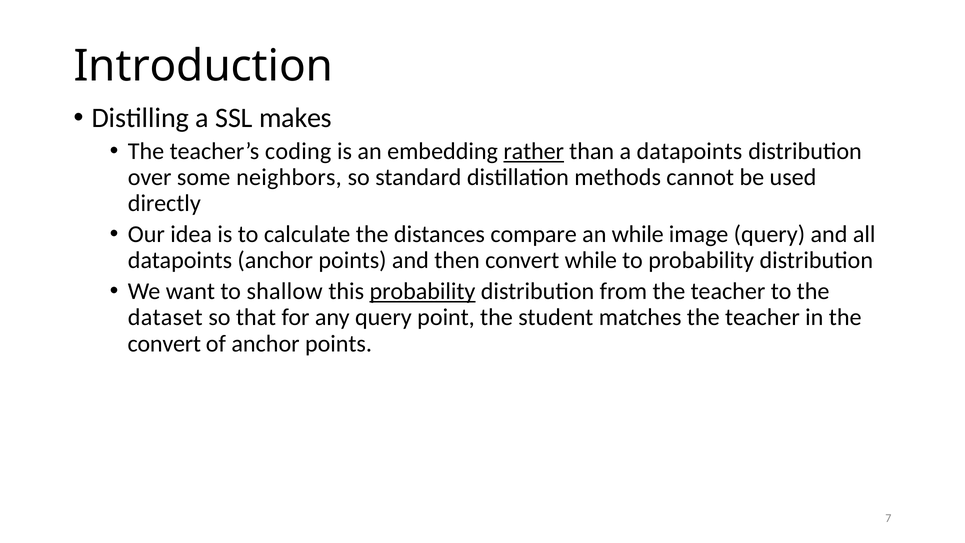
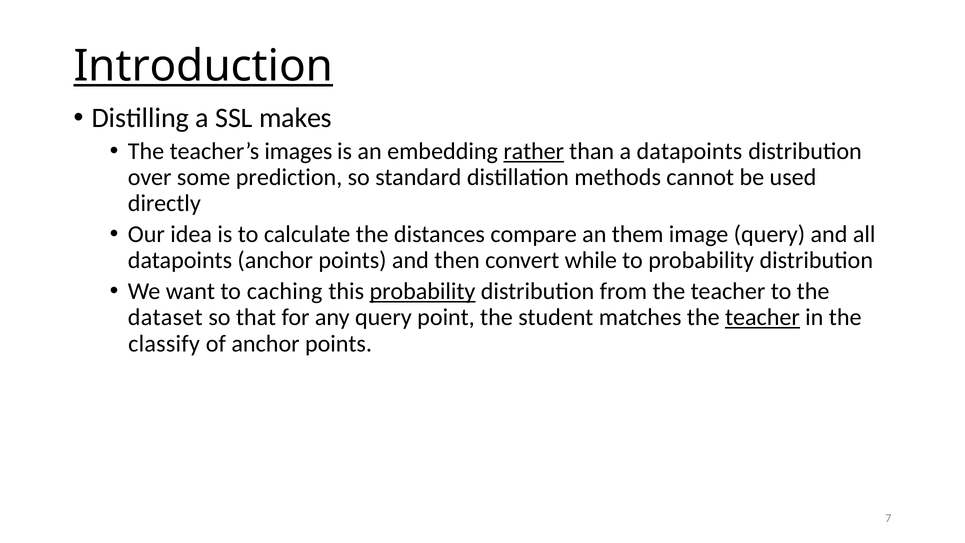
Introduction underline: none -> present
coding: coding -> images
neighbors: neighbors -> prediction
an while: while -> them
shallow: shallow -> caching
teacher at (762, 317) underline: none -> present
convert at (164, 343): convert -> classify
